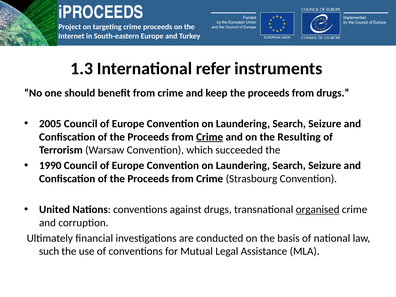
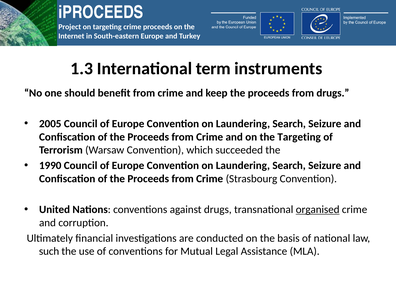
refer: refer -> term
Crime at (210, 137) underline: present -> none
the Resulting: Resulting -> Targeting
